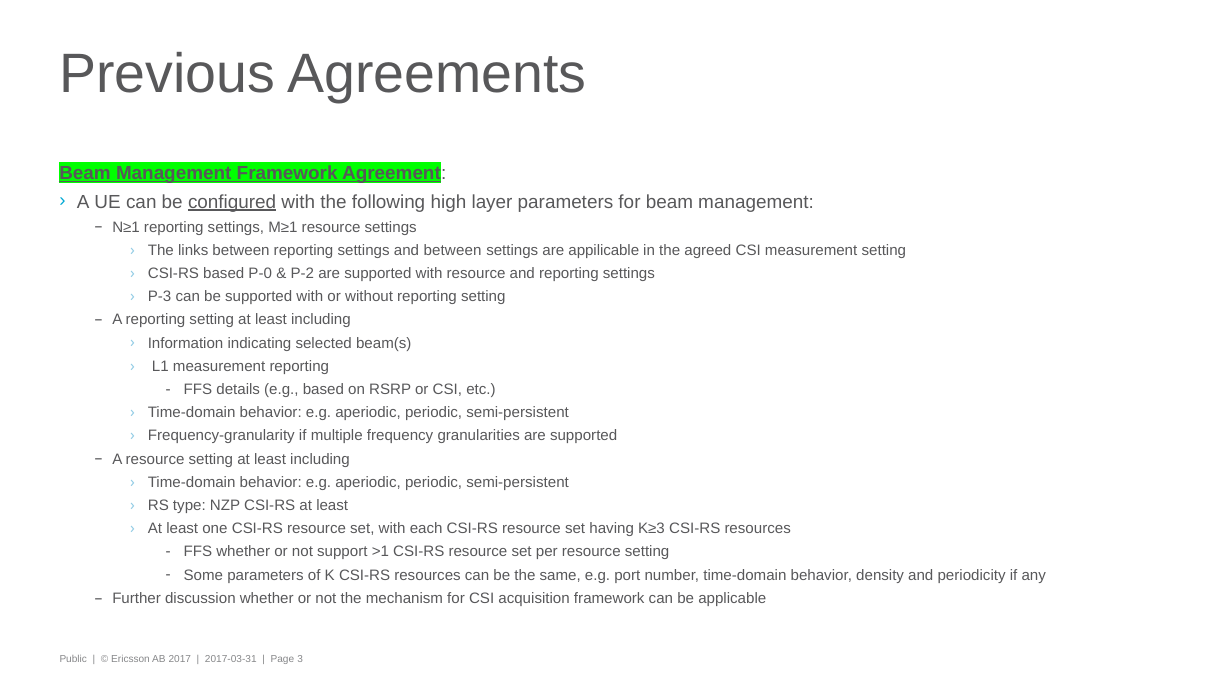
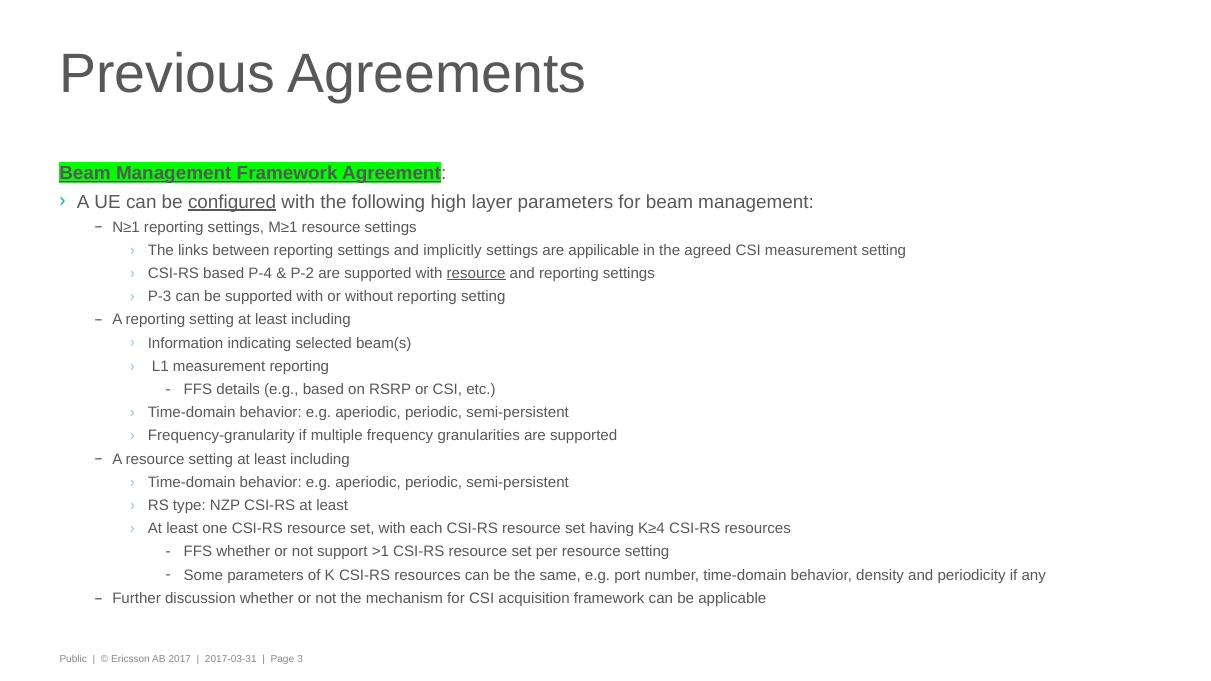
and between: between -> implicitly
P-0: P-0 -> P-4
resource at (476, 273) underline: none -> present
K≥3: K≥3 -> K≥4
